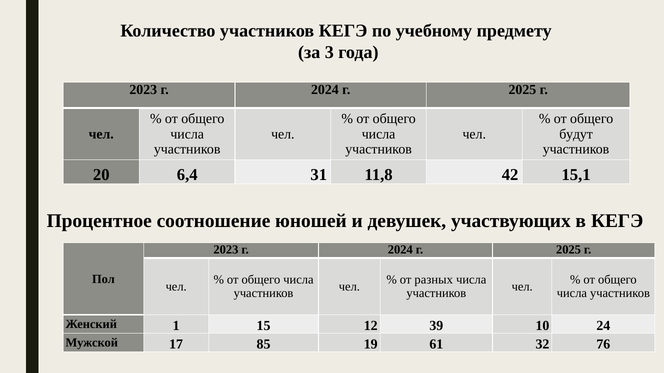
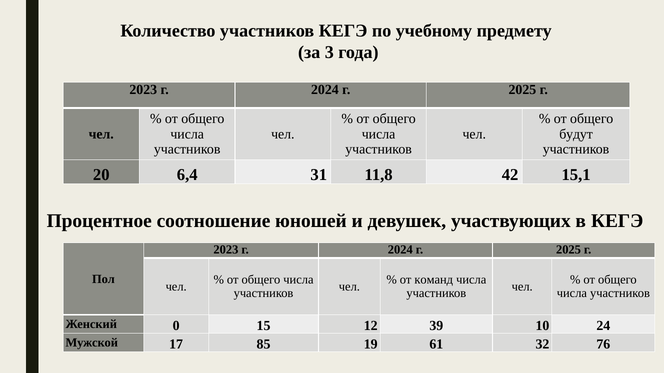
разных: разных -> команд
1: 1 -> 0
